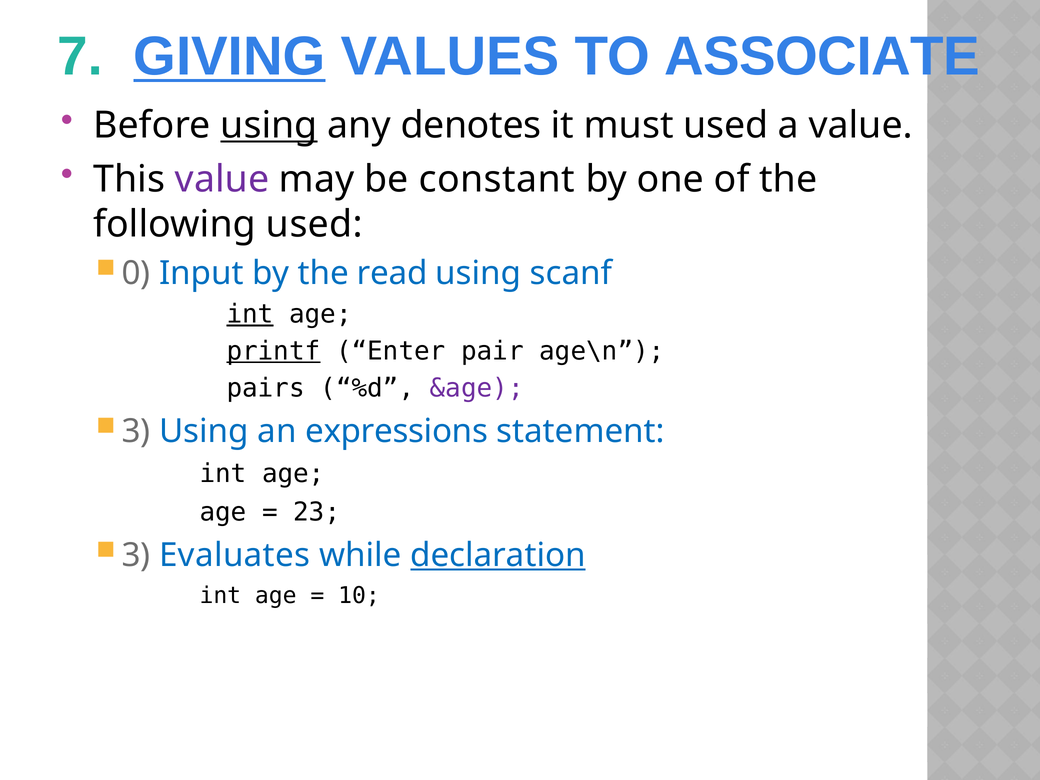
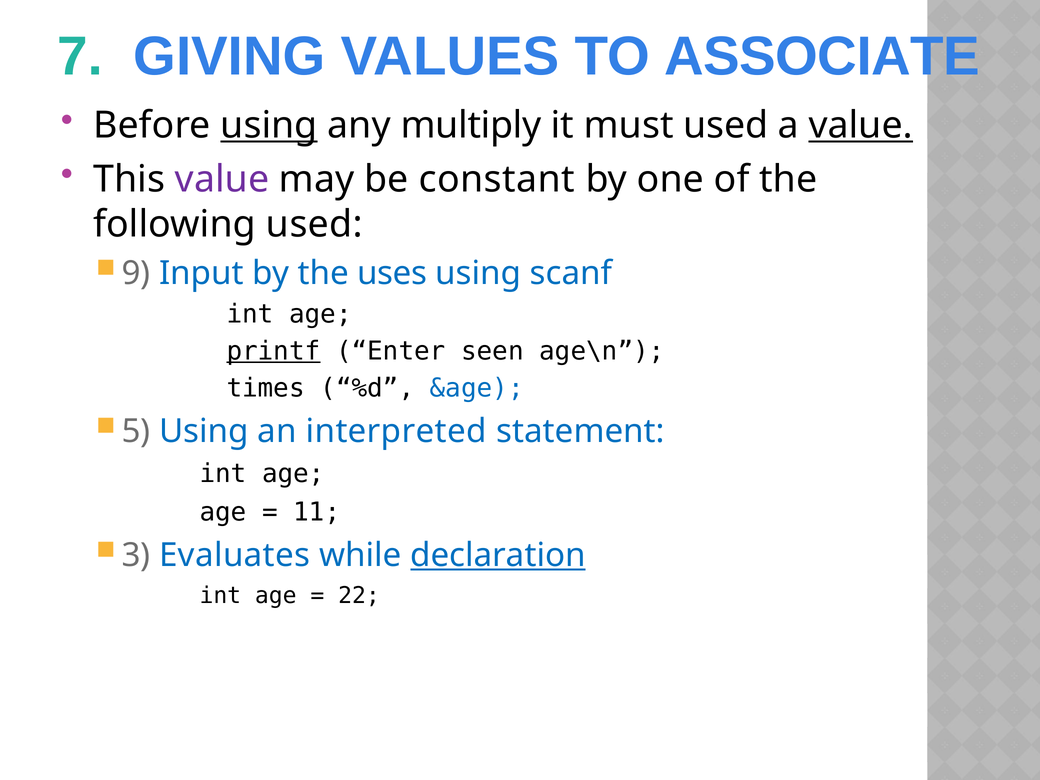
GIVING underline: present -> none
denotes: denotes -> multiply
value at (861, 125) underline: none -> present
0: 0 -> 9
read: read -> uses
int at (250, 314) underline: present -> none
pair: pair -> seen
pairs: pairs -> times
&age colour: purple -> blue
3 at (136, 431): 3 -> 5
expressions: expressions -> interpreted
23: 23 -> 11
10: 10 -> 22
